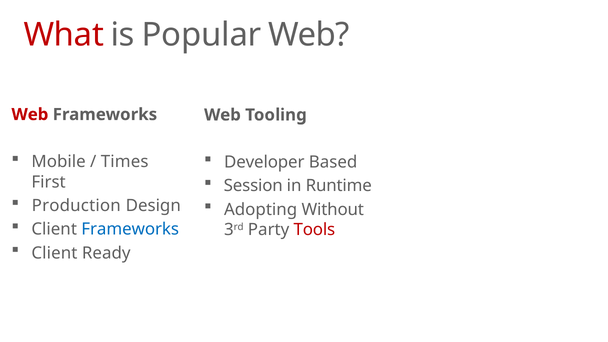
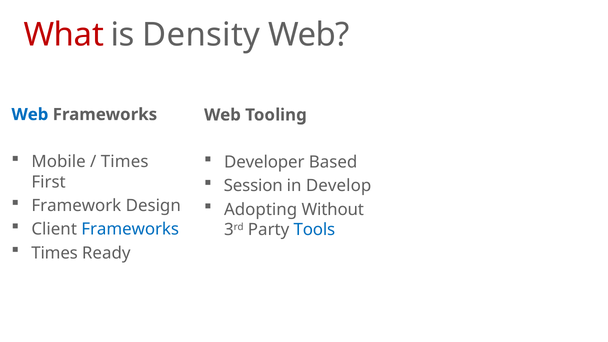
Popular: Popular -> Density
Web at (30, 115) colour: red -> blue
Runtime: Runtime -> Develop
Production: Production -> Framework
Tools colour: red -> blue
Client at (54, 253): Client -> Times
